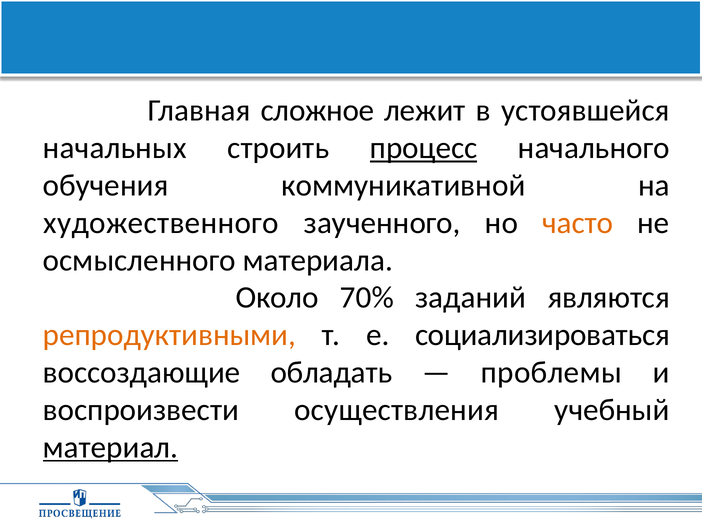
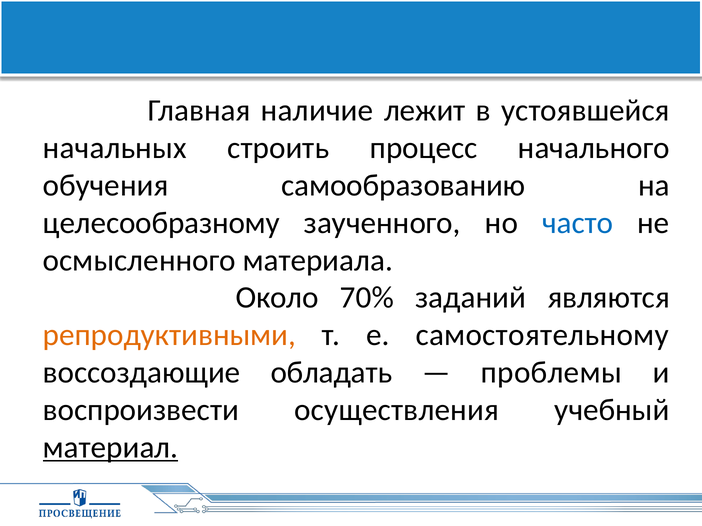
сложное: сложное -> наличие
процесс underline: present -> none
коммуникативной: коммуникативной -> самообразованию
художественного: художественного -> целесообразному
часто colour: orange -> blue
социализироваться: социализироваться -> самостоятельному
